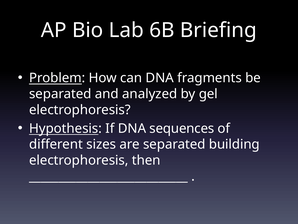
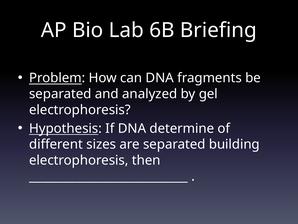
sequences: sequences -> determine
